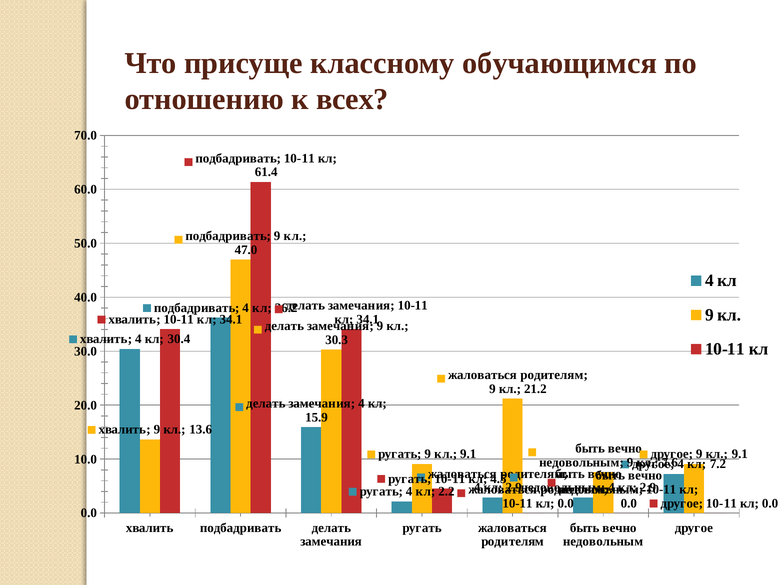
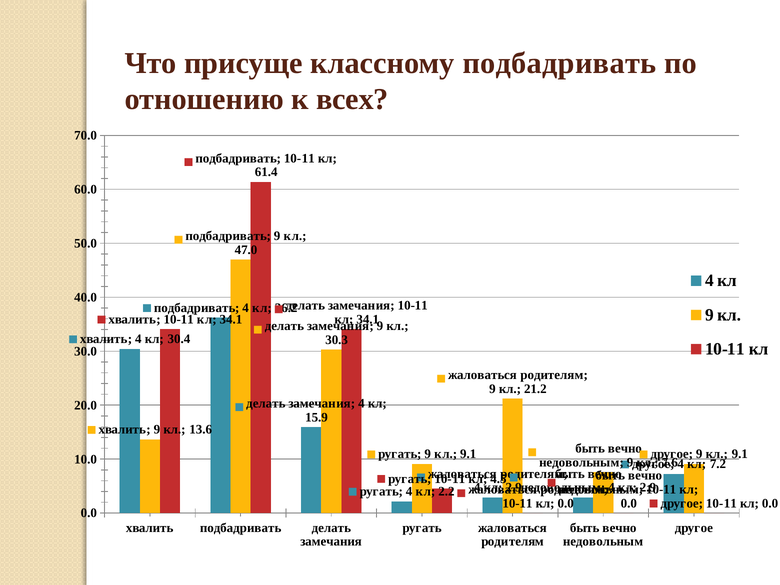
классному обучающимся: обучающимся -> подбадривать
